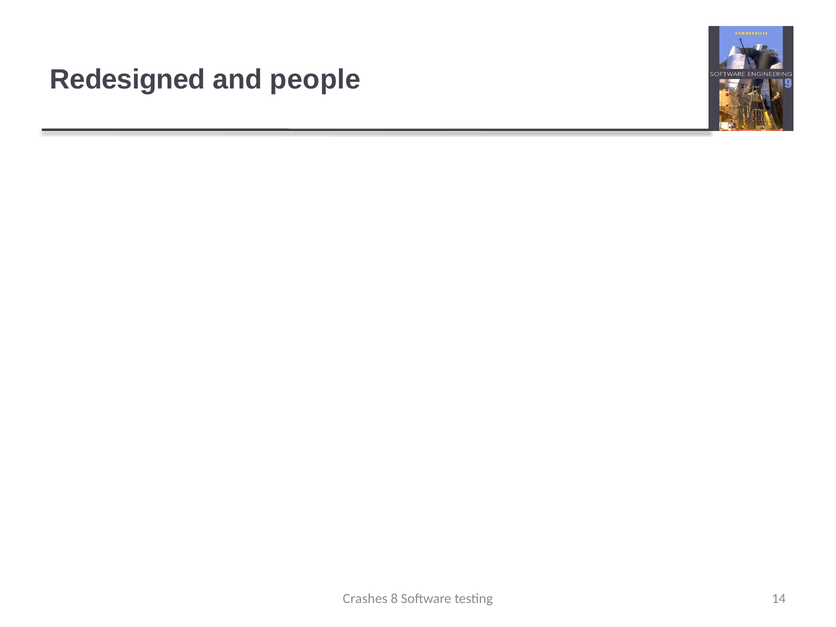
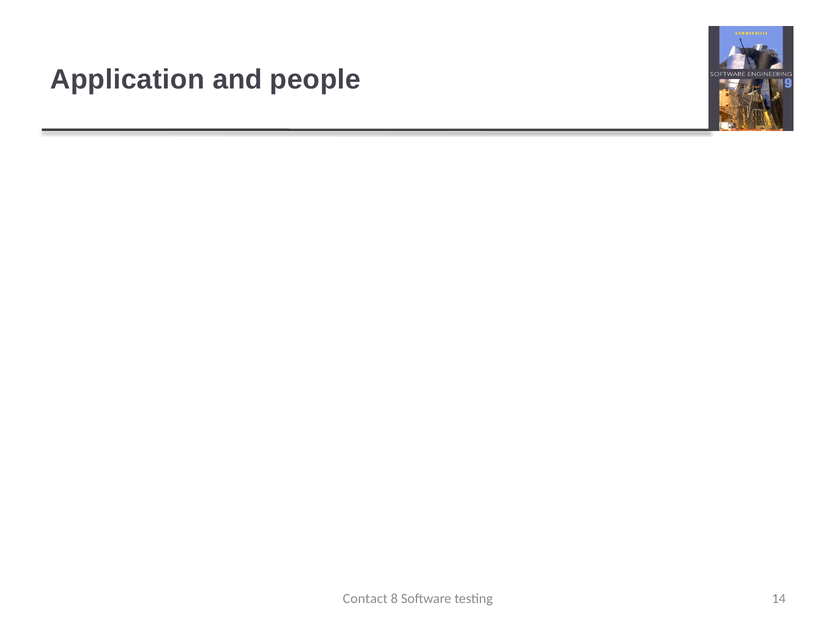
Redesigned: Redesigned -> Application
Crashes: Crashes -> Contact
